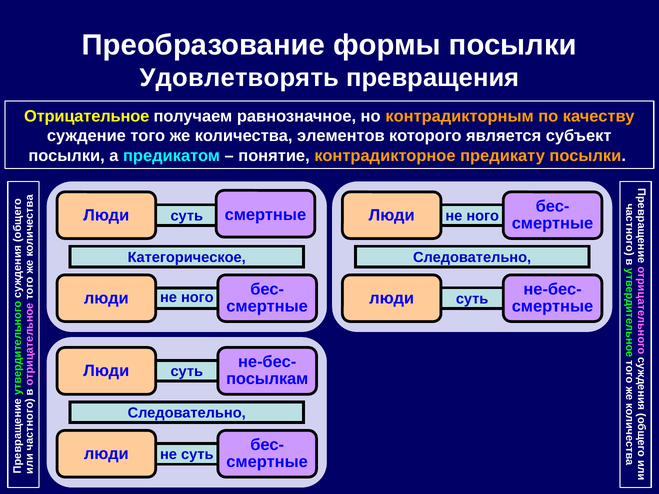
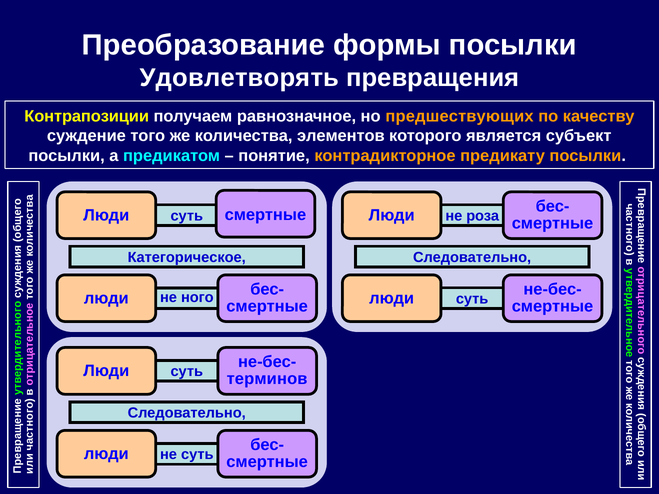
Отрицательное: Отрицательное -> Контрапозиции
контрадикторным: контрадикторным -> предшествующих
ного at (483, 216): ного -> роза
посылкам: посылкам -> терминов
